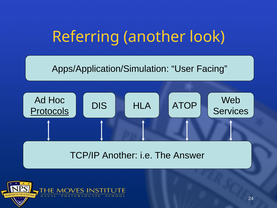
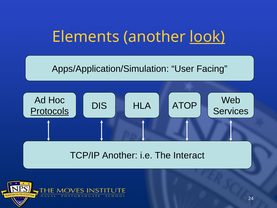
Referring: Referring -> Elements
look underline: none -> present
Answer: Answer -> Interact
